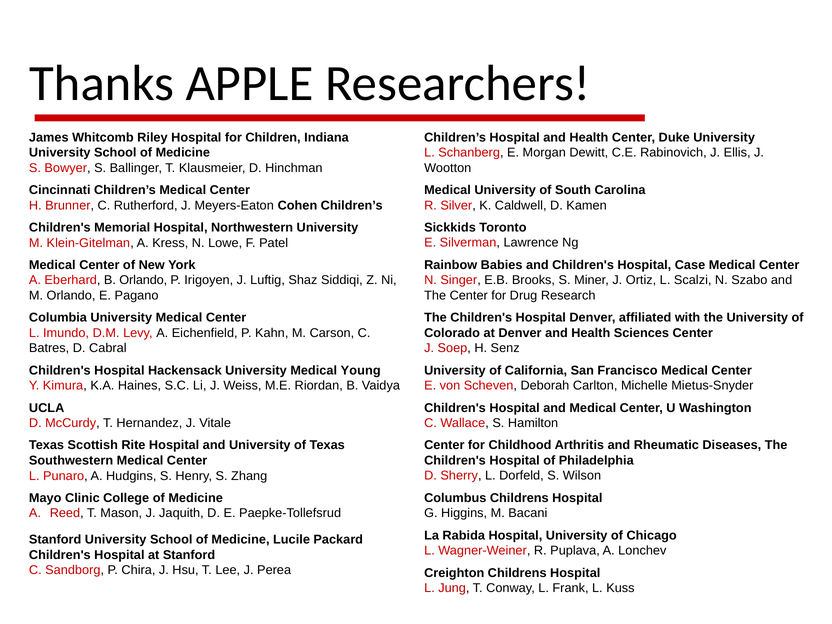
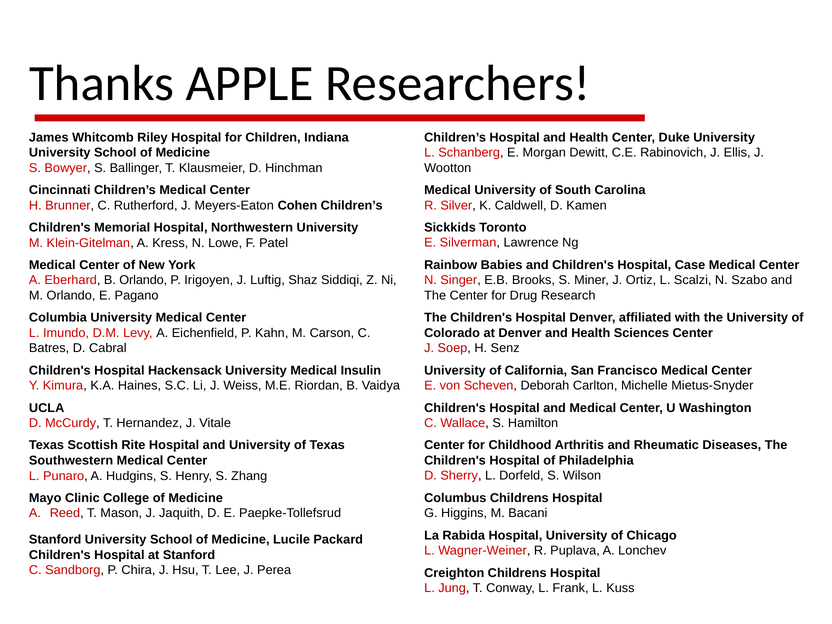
Young: Young -> Insulin
